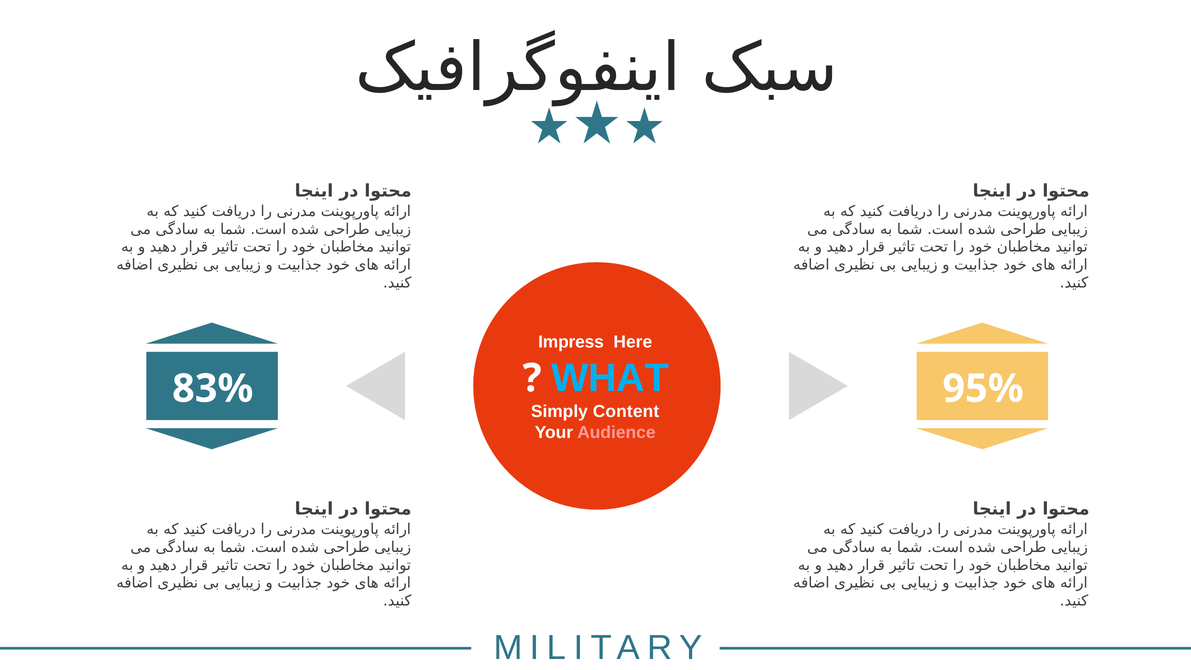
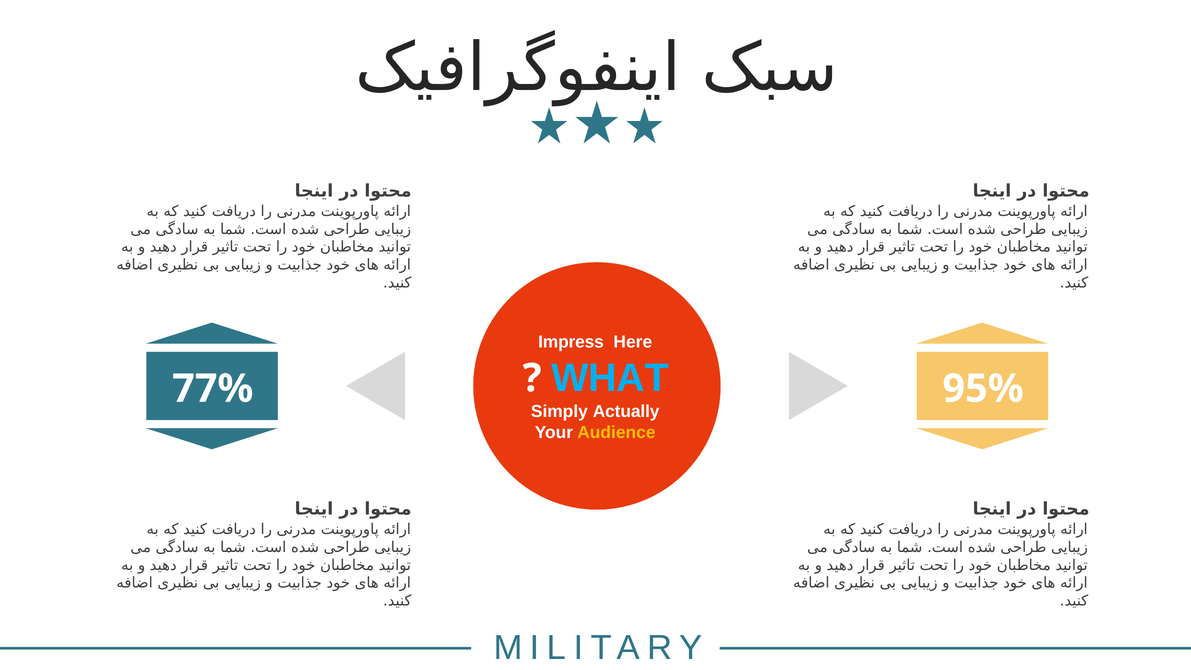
83%: 83% -> 77%
Content: Content -> Actually
Audience colour: pink -> yellow
